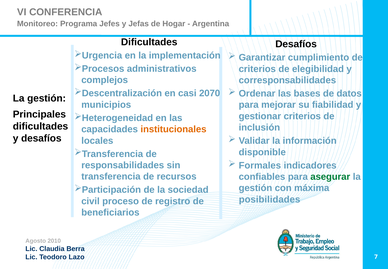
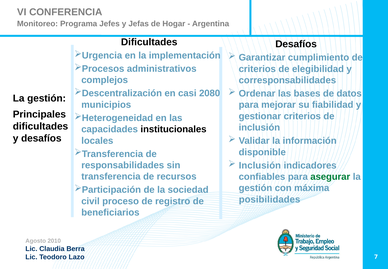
2070: 2070 -> 2080
institucionales colour: orange -> black
Formales at (260, 165): Formales -> Inclusión
